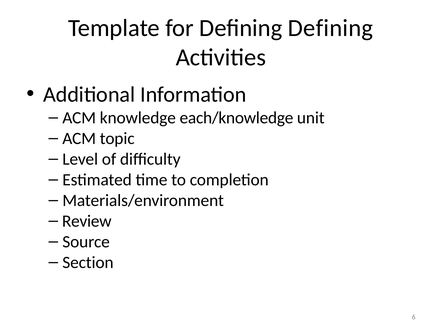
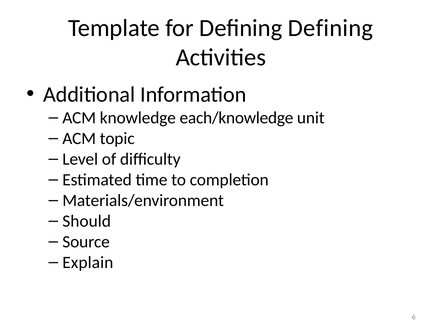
Review: Review -> Should
Section: Section -> Explain
